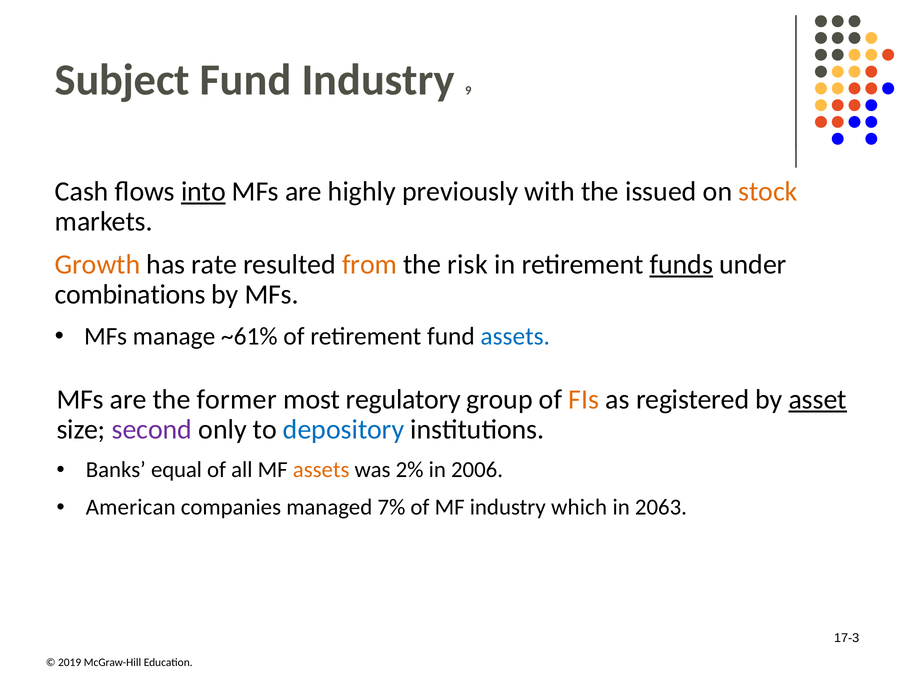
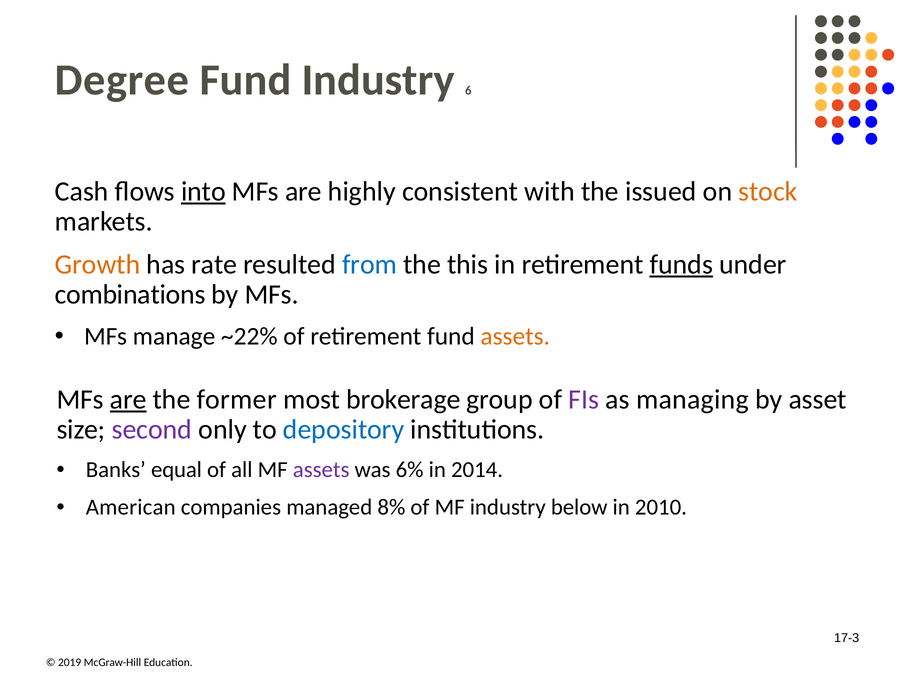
Subject: Subject -> Degree
9: 9 -> 6
previously: previously -> consistent
from colour: orange -> blue
risk: risk -> this
~61%: ~61% -> ~22%
assets at (515, 336) colour: blue -> orange
are at (128, 399) underline: none -> present
regulatory: regulatory -> brokerage
FIs colour: orange -> purple
registered: registered -> managing
asset underline: present -> none
assets at (321, 470) colour: orange -> purple
2%: 2% -> 6%
2006: 2006 -> 2014
7%: 7% -> 8%
which: which -> below
2063: 2063 -> 2010
